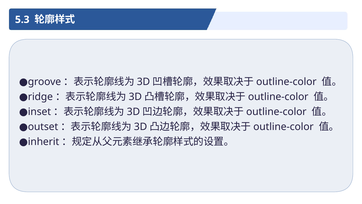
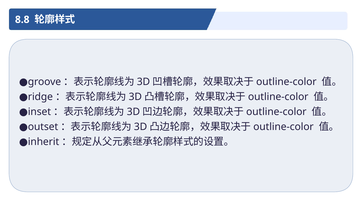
5.3: 5.3 -> 8.8
